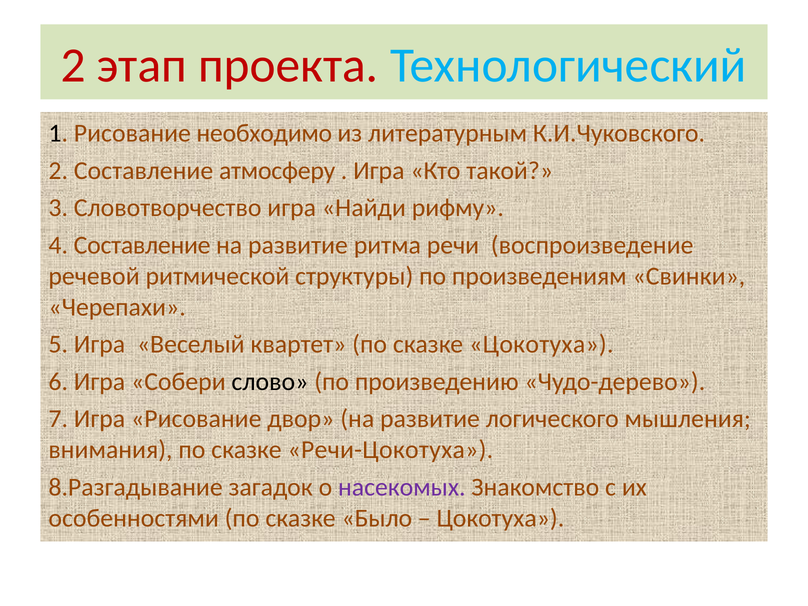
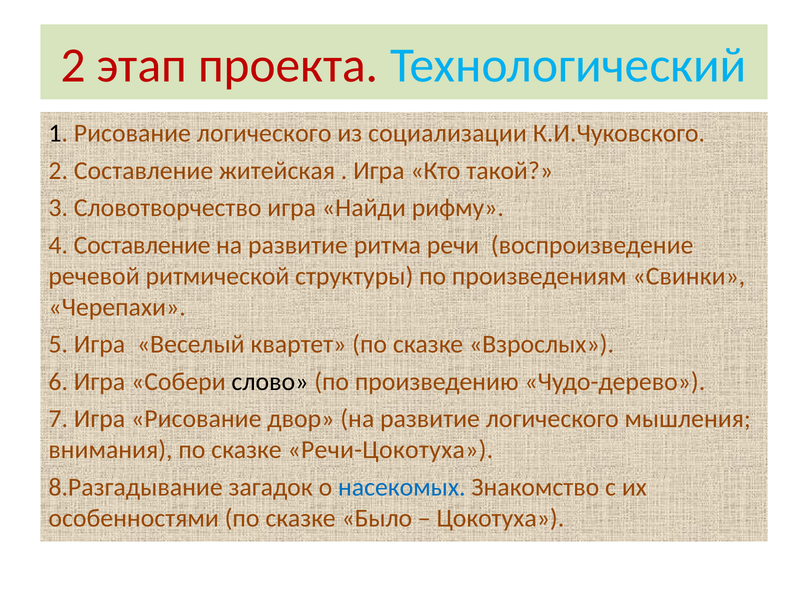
Рисование необходимо: необходимо -> логического
литературным: литературным -> социализации
атмосферу: атмосферу -> житейская
сказке Цокотуха: Цокотуха -> Взрослых
насекомых colour: purple -> blue
